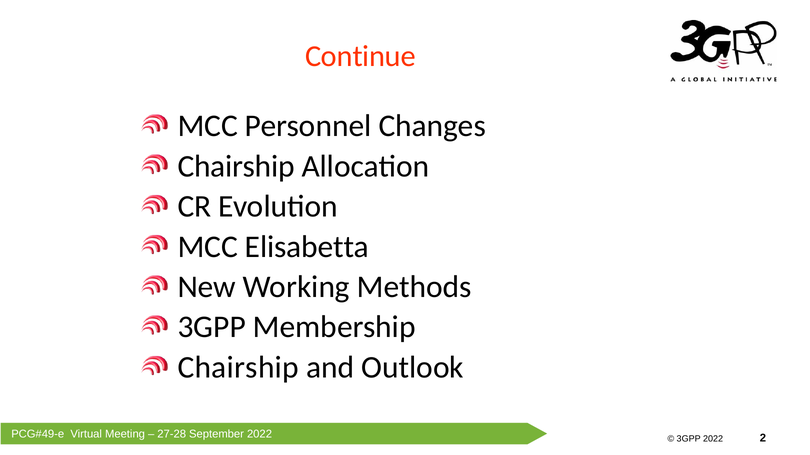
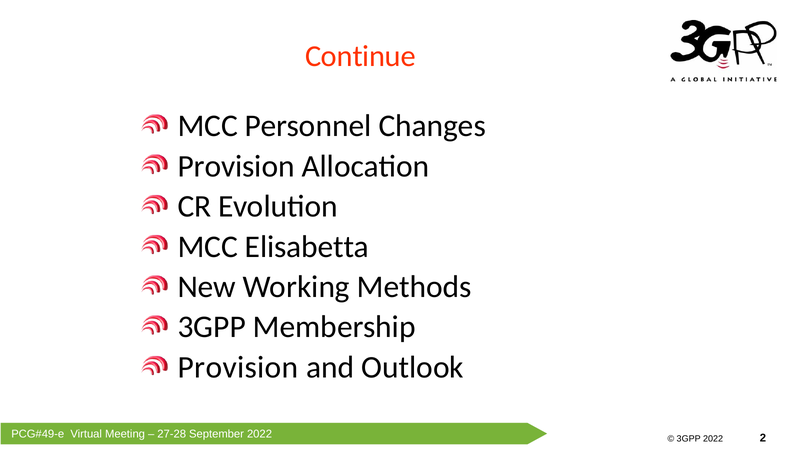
Chairship at (236, 166): Chairship -> Provision
Chairship at (238, 368): Chairship -> Provision
